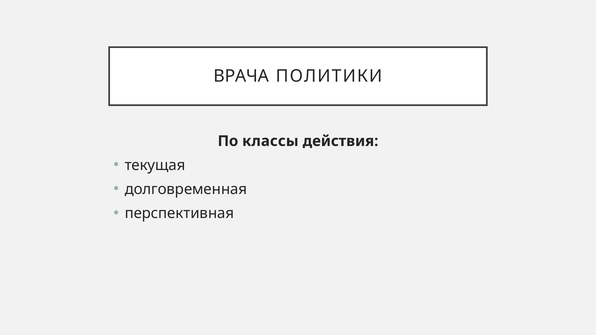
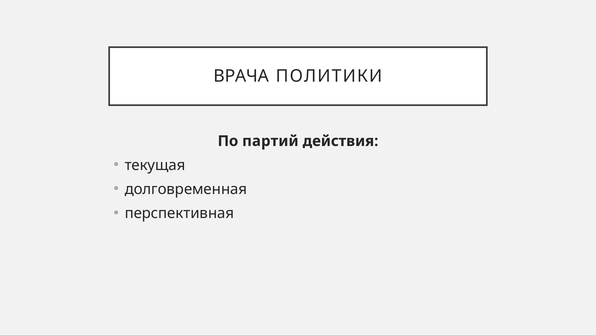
классы: классы -> партий
